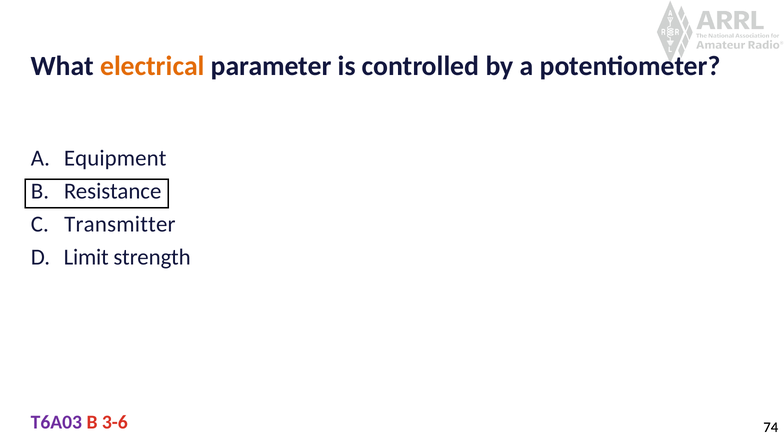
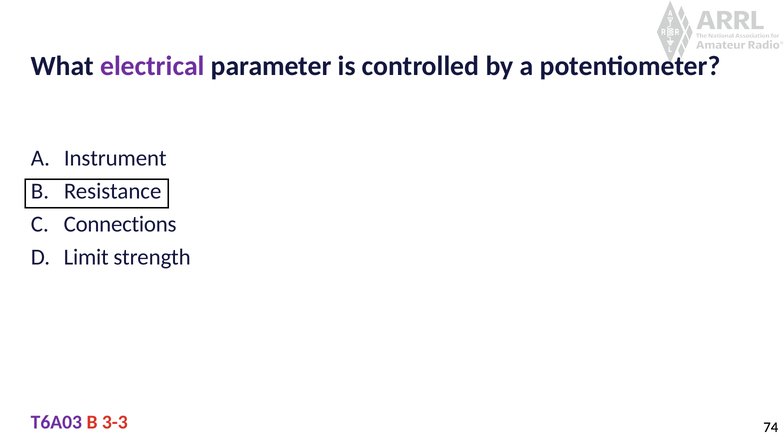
electrical colour: orange -> purple
Equipment: Equipment -> Instrument
Transmitter: Transmitter -> Connections
3-6: 3-6 -> 3-3
